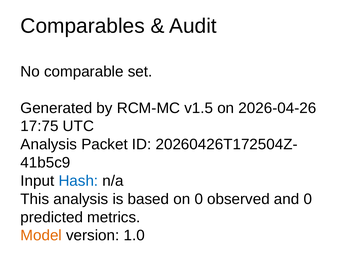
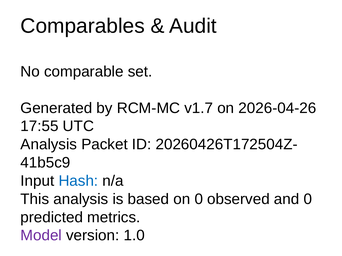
v1.5: v1.5 -> v1.7
17:75: 17:75 -> 17:55
Model colour: orange -> purple
